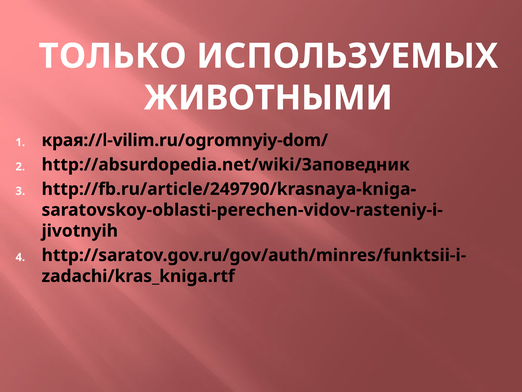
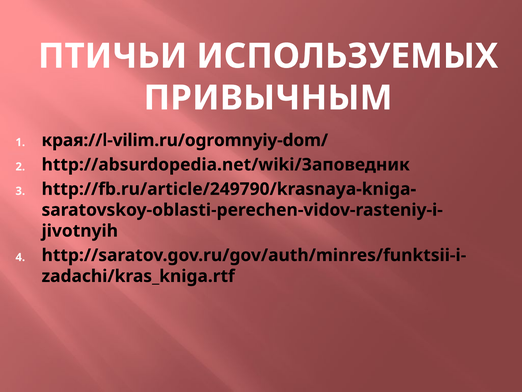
ТОЛЬКО: ТОЛЬКО -> ПТИЧЬИ
ЖИВОТНЫМИ: ЖИВОТНЫМИ -> ПРИВЫЧНЫМ
